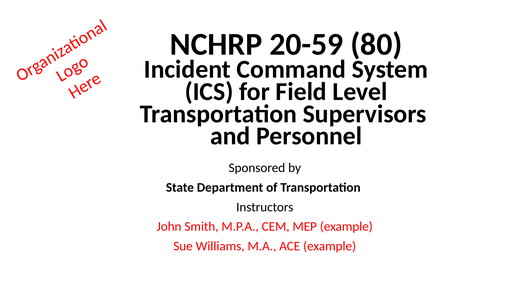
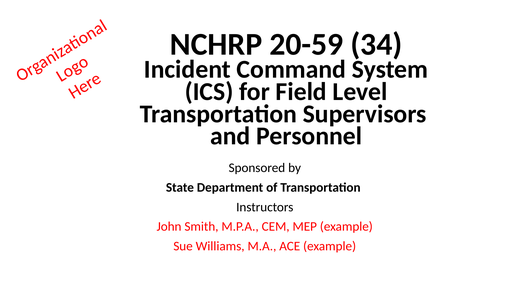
80: 80 -> 34
